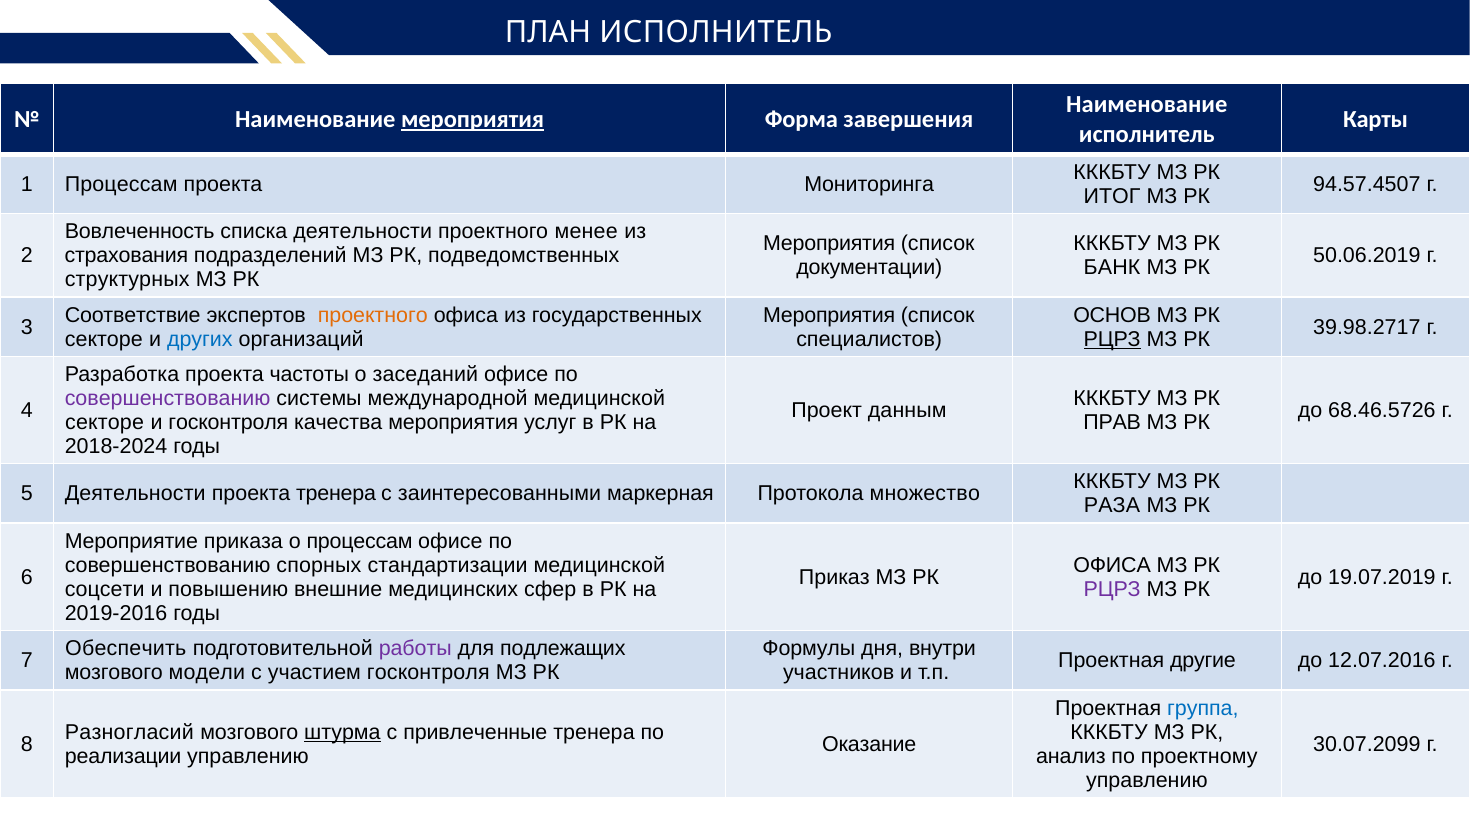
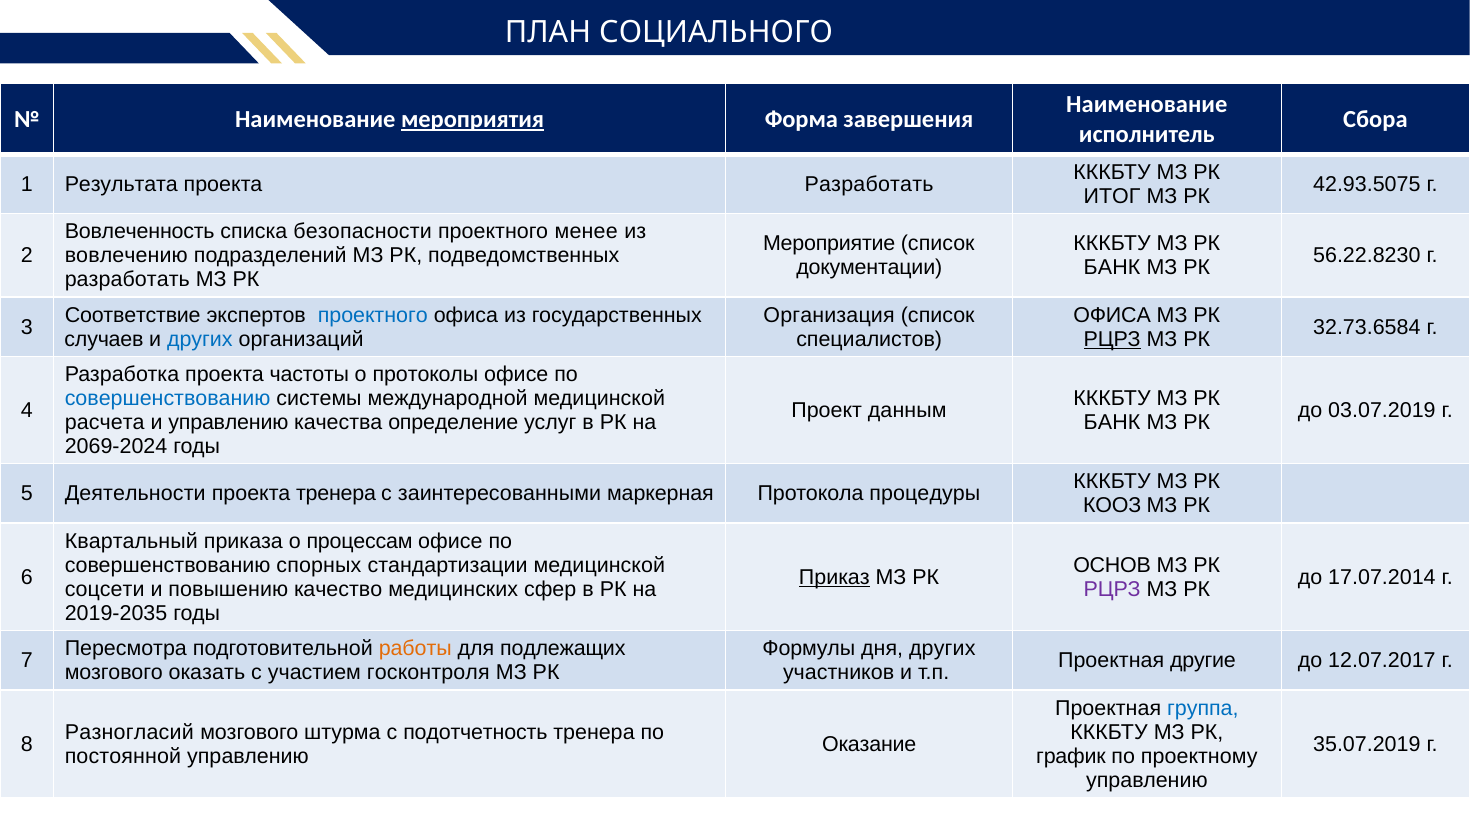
ПЛАН ИСПОЛНИТЕЛЬ: ИСПОЛНИТЕЛЬ -> СОЦИАЛЬНОГО
Карты: Карты -> Сбора
1 Процессам: Процессам -> Результата
проекта Мониторинга: Мониторинга -> Разработать
94.57.4507: 94.57.4507 -> 42.93.5075
списка деятельности: деятельности -> безопасности
Мероприятия at (829, 244): Мероприятия -> Мероприятие
страхования: страхования -> вовлечению
50.06.2019: 50.06.2019 -> 56.22.8230
структурных at (127, 280): структурных -> разработать
проектного at (373, 315) colour: orange -> blue
Мероприятия at (829, 315): Мероприятия -> Организация
ОСНОВ at (1112, 315): ОСНОВ -> ОФИСА
39.98.2717: 39.98.2717 -> 32.73.6584
секторе at (104, 339): секторе -> случаев
заседаний: заседаний -> протоколы
совершенствованию at (168, 398) colour: purple -> blue
68.46.5726: 68.46.5726 -> 03.07.2019
секторе at (105, 422): секторе -> расчета
и госконтроля: госконтроля -> управлению
качества мероприятия: мероприятия -> определение
ПРАВ at (1112, 422): ПРАВ -> БАНК
2018-2024: 2018-2024 -> 2069-2024
множество: множество -> процедуры
РАЗА: РАЗА -> КООЗ
Мероприятие: Мероприятие -> Квартальный
ОФИСА at (1112, 565): ОФИСА -> ОСНОВ
Приказ underline: none -> present
19.07.2019: 19.07.2019 -> 17.07.2014
внешние: внешние -> качество
2019-2016: 2019-2016 -> 2019-2035
Обеспечить: Обеспечить -> Пересмотра
работы colour: purple -> orange
дня внутри: внутри -> других
12.07.2016: 12.07.2016 -> 12.07.2017
модели: модели -> оказать
штурма underline: present -> none
привлеченные: привлеченные -> подотчетность
30.07.2099: 30.07.2099 -> 35.07.2019
реализации: реализации -> постоянной
анализ: анализ -> график
